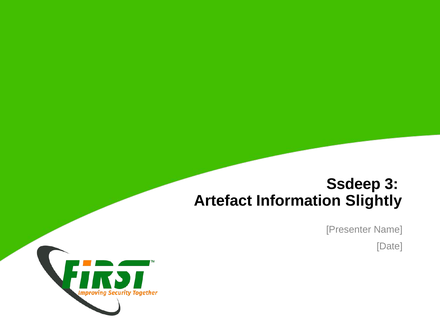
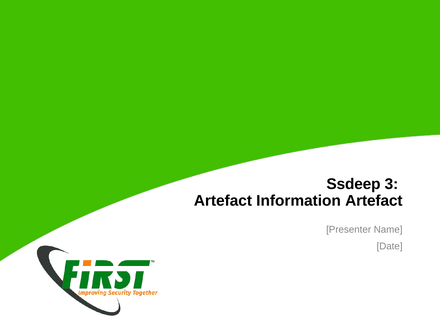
Information Slightly: Slightly -> Artefact
